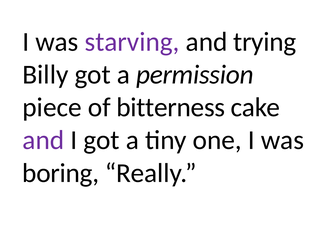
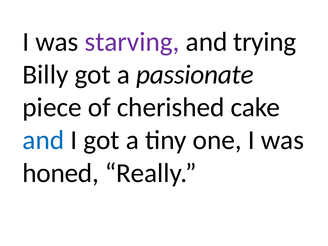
permission: permission -> passionate
bitterness: bitterness -> cherished
and at (43, 140) colour: purple -> blue
boring: boring -> honed
